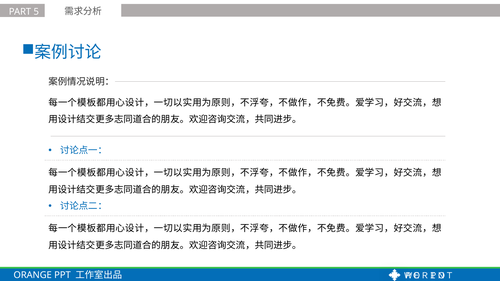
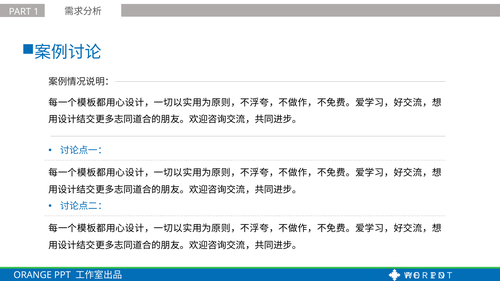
5: 5 -> 1
